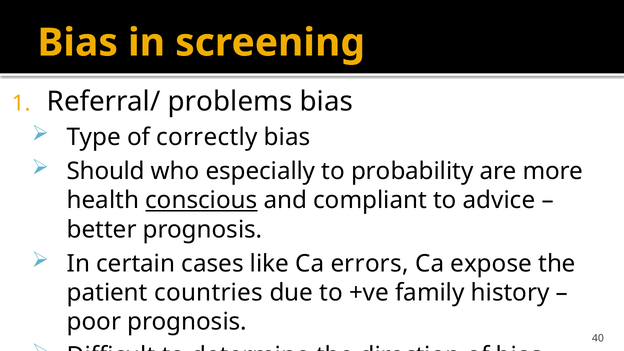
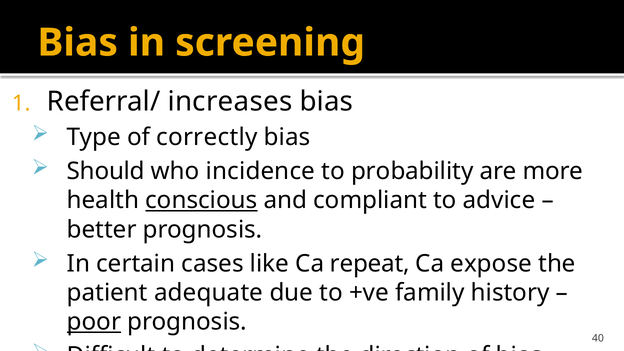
problems: problems -> increases
especially: especially -> incidence
errors: errors -> repeat
countries: countries -> adequate
poor underline: none -> present
